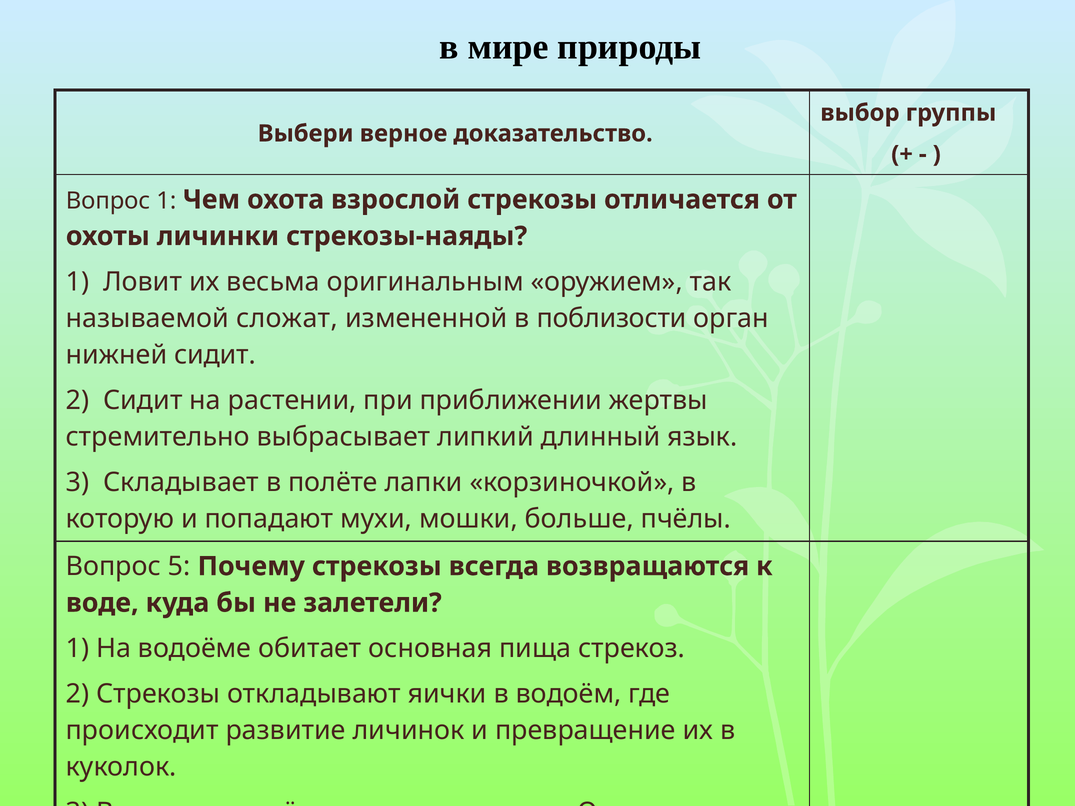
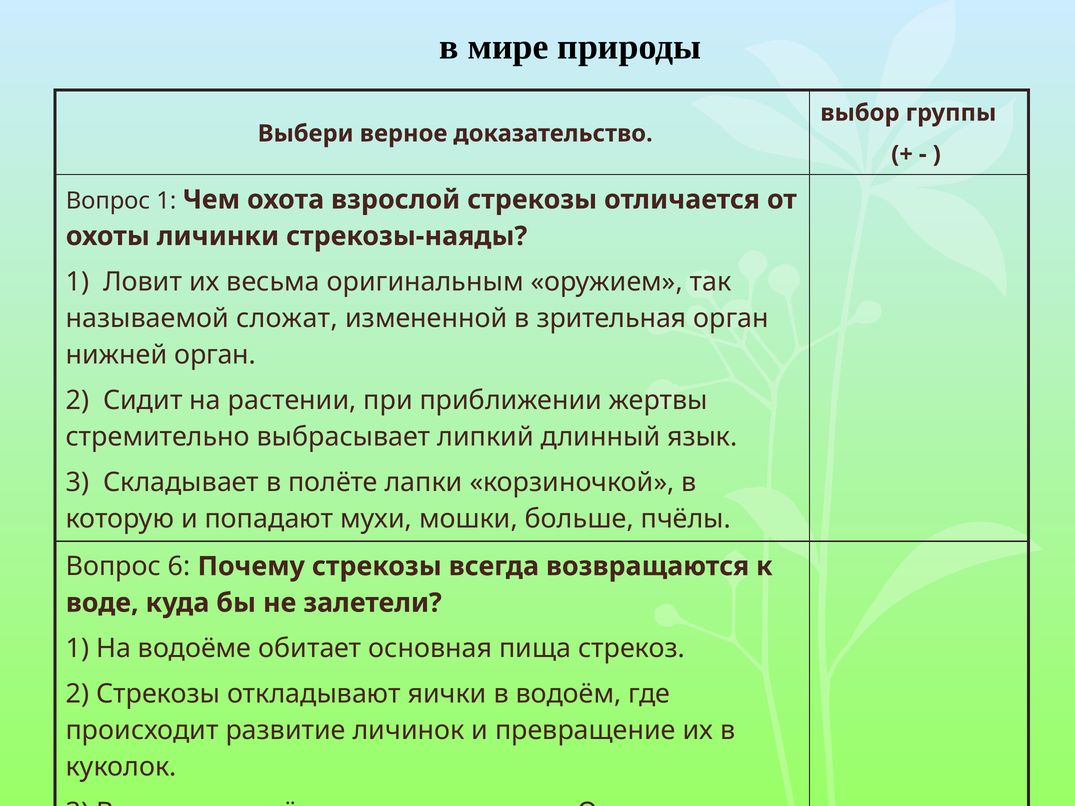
поблизости: поблизости -> зрительная
нижней сидит: сидит -> орган
5: 5 -> 6
